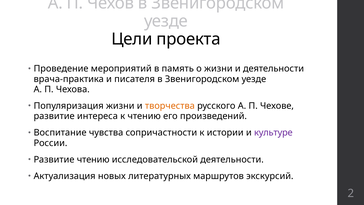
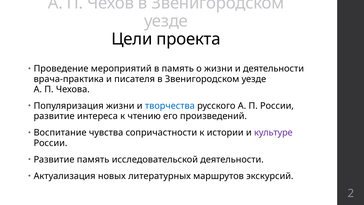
творчества colour: orange -> blue
П Чехове: Чехове -> России
Развитие чтению: чтению -> память
